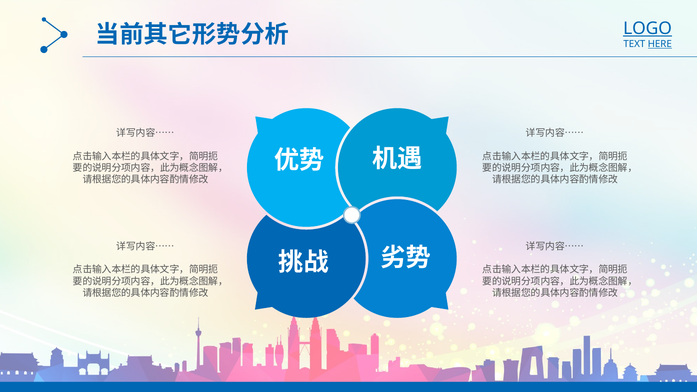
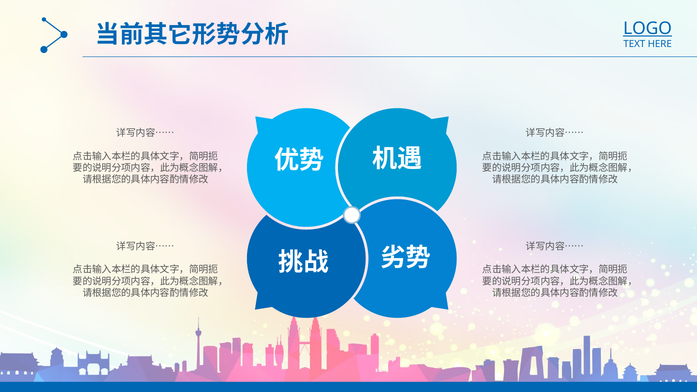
HERE underline: present -> none
